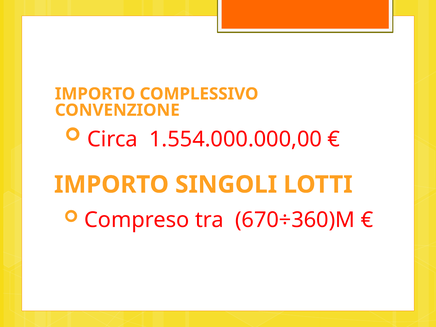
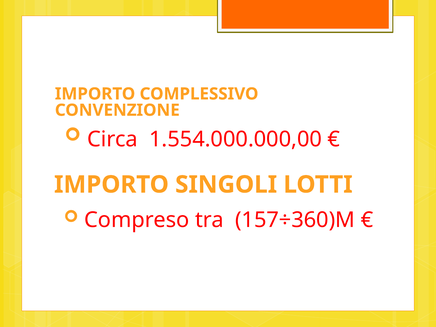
670÷360)M: 670÷360)M -> 157÷360)M
